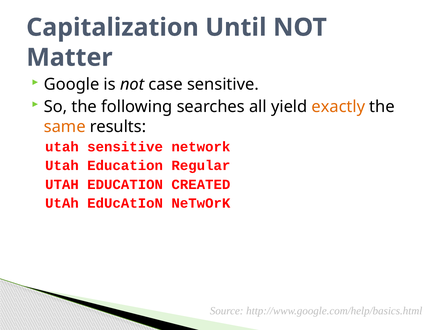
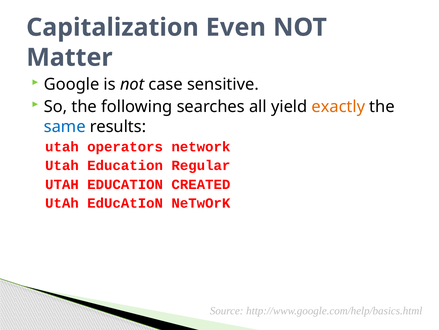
Until: Until -> Even
same colour: orange -> blue
utah sensitive: sensitive -> operators
